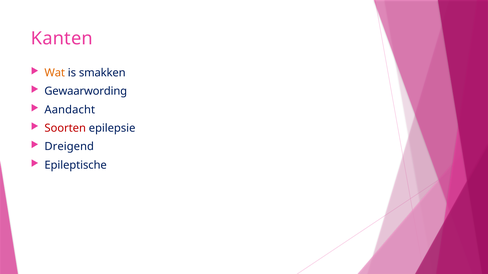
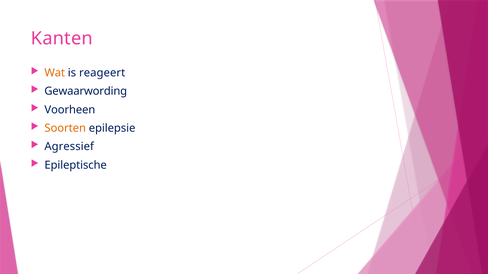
smakken: smakken -> reageert
Aandacht: Aandacht -> Voorheen
Soorten colour: red -> orange
Dreigend: Dreigend -> Agressief
